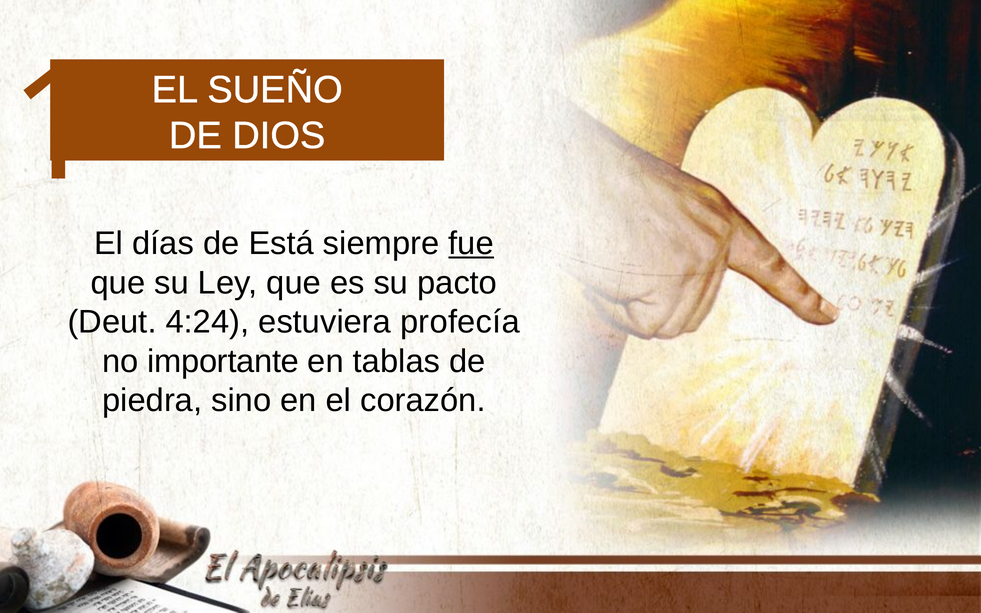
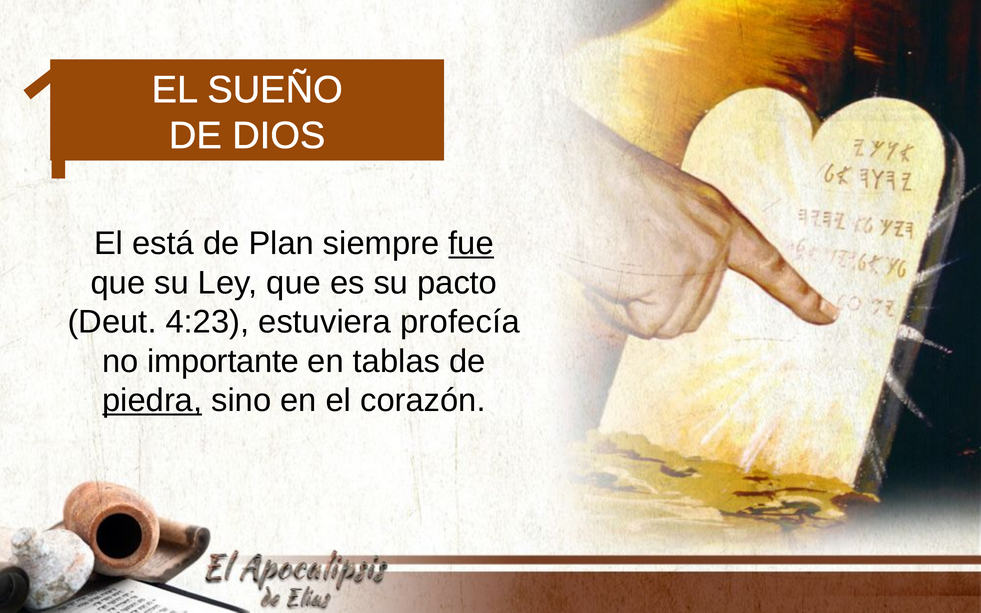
días: días -> está
Está: Está -> Plan
4:24: 4:24 -> 4:23
piedra underline: none -> present
